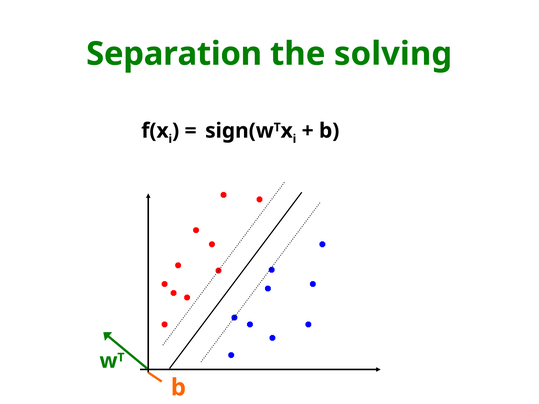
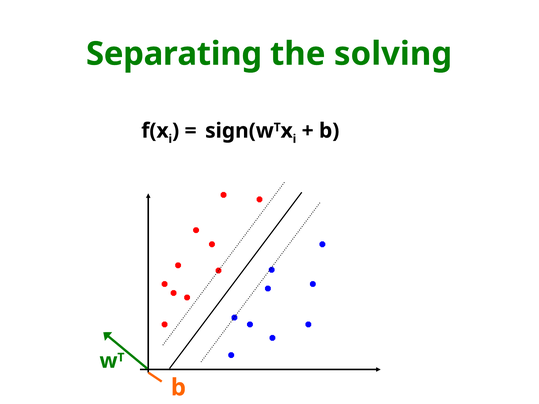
Separation: Separation -> Separating
